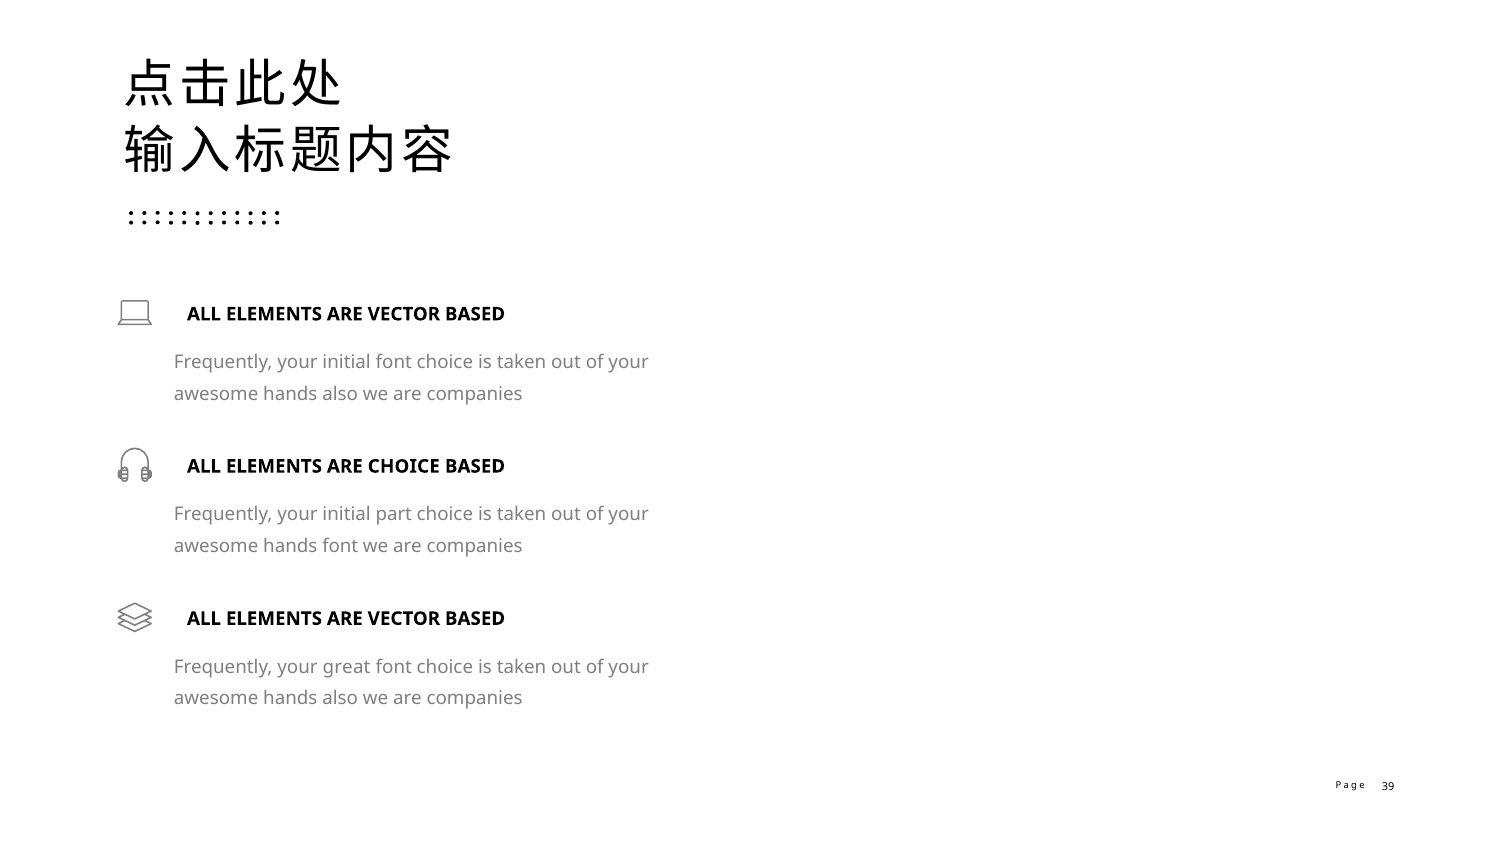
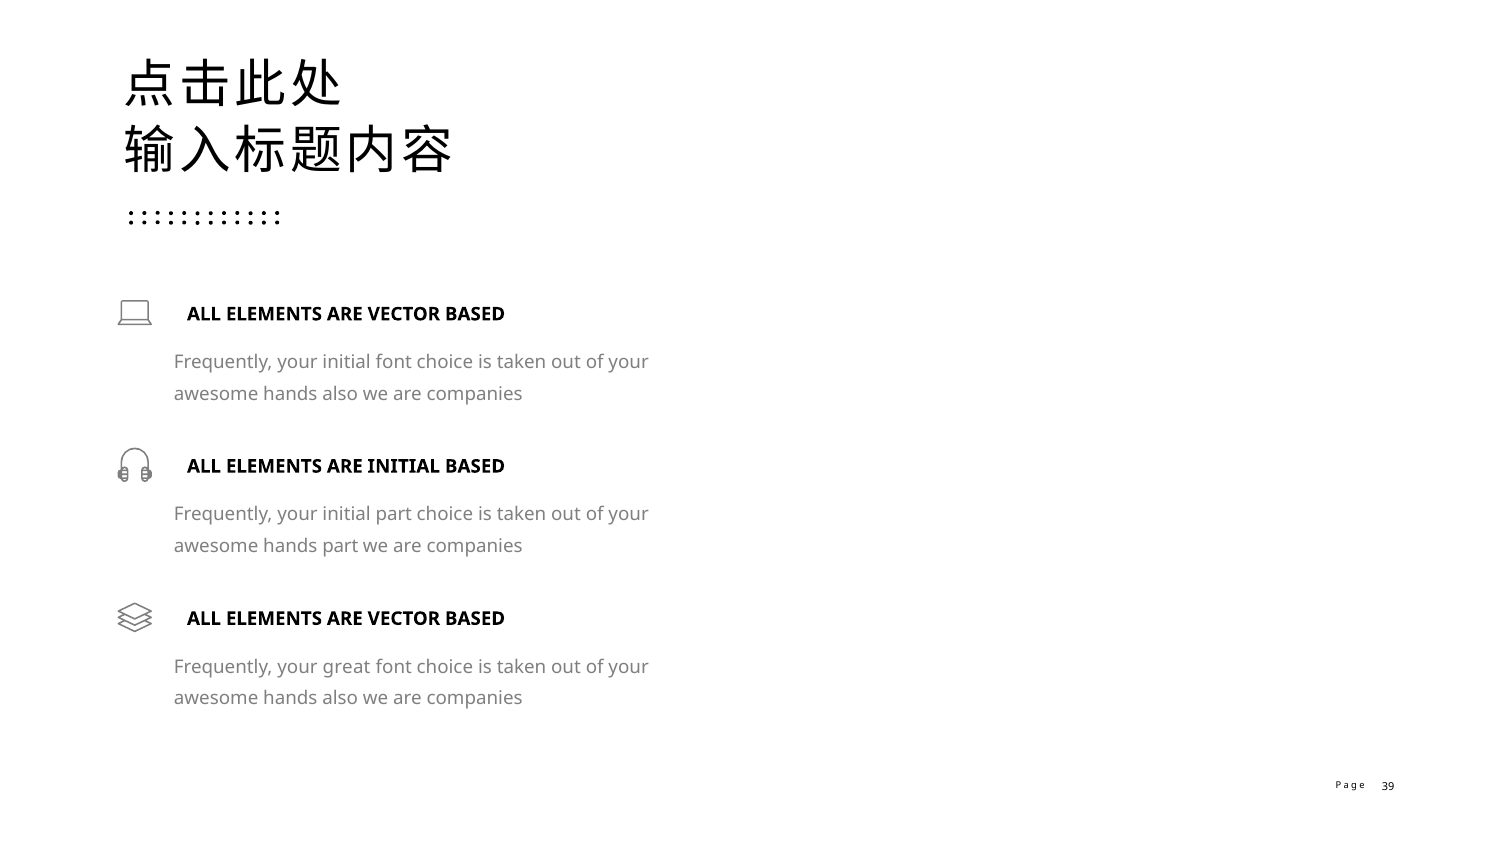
ARE CHOICE: CHOICE -> INITIAL
hands font: font -> part
